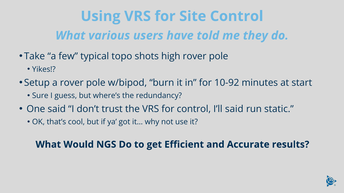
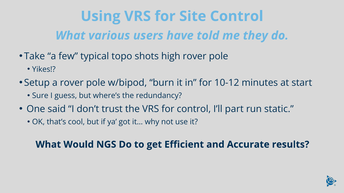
10-92: 10-92 -> 10-12
I’ll said: said -> part
